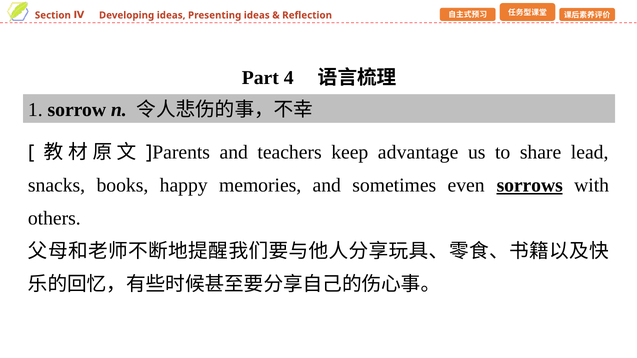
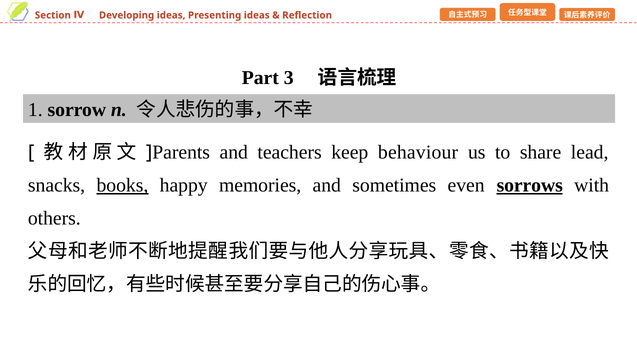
4: 4 -> 3
advantage: advantage -> behaviour
books underline: none -> present
